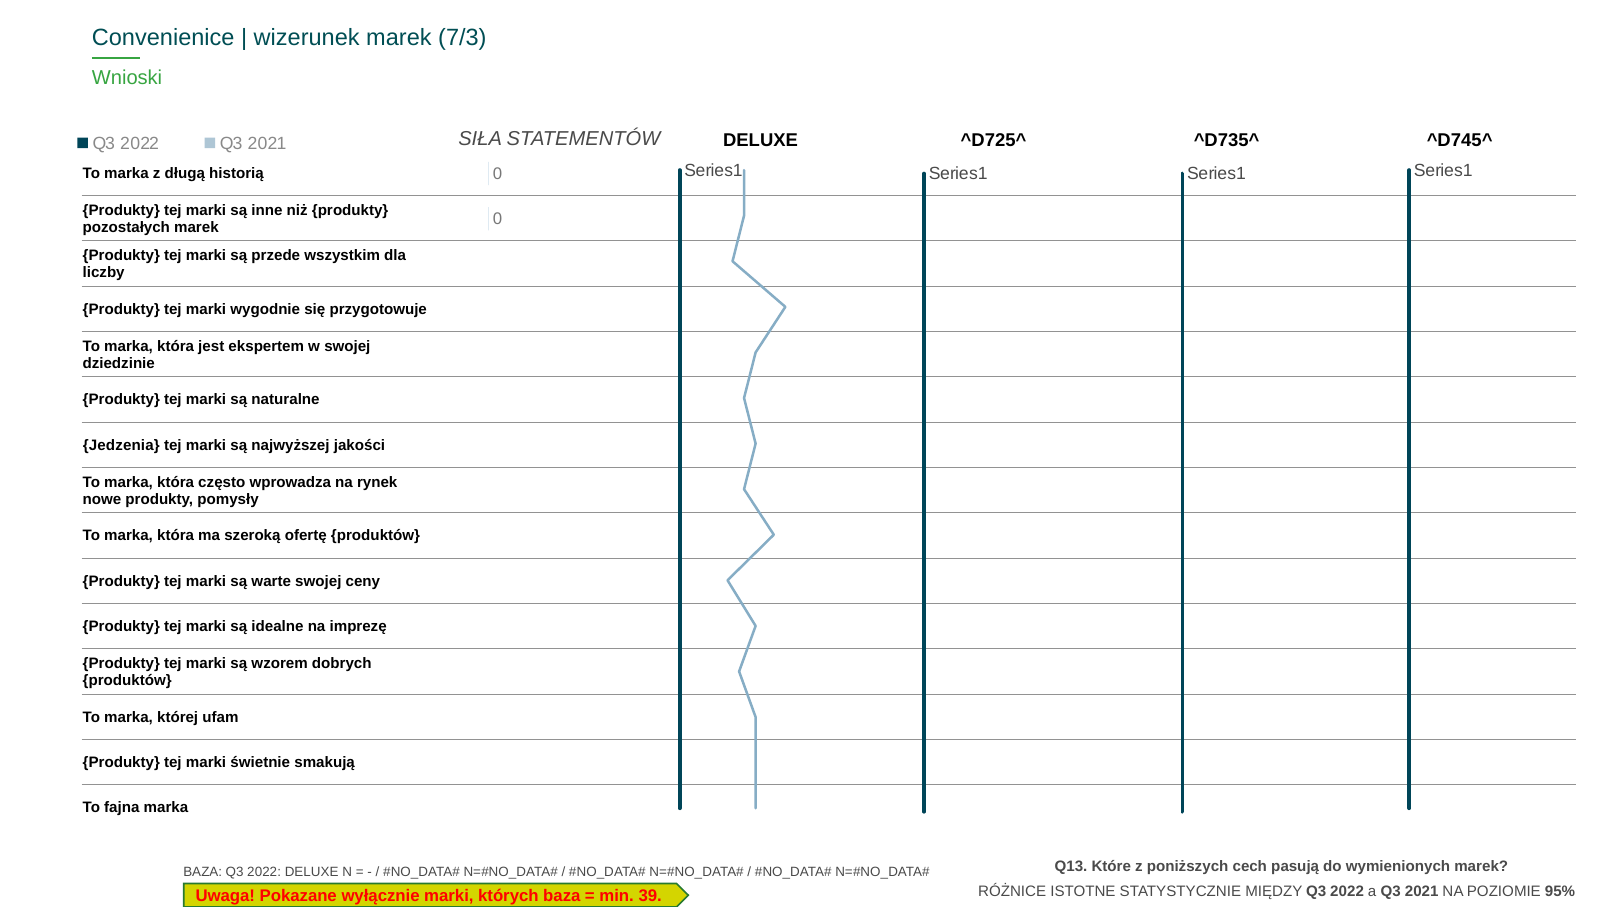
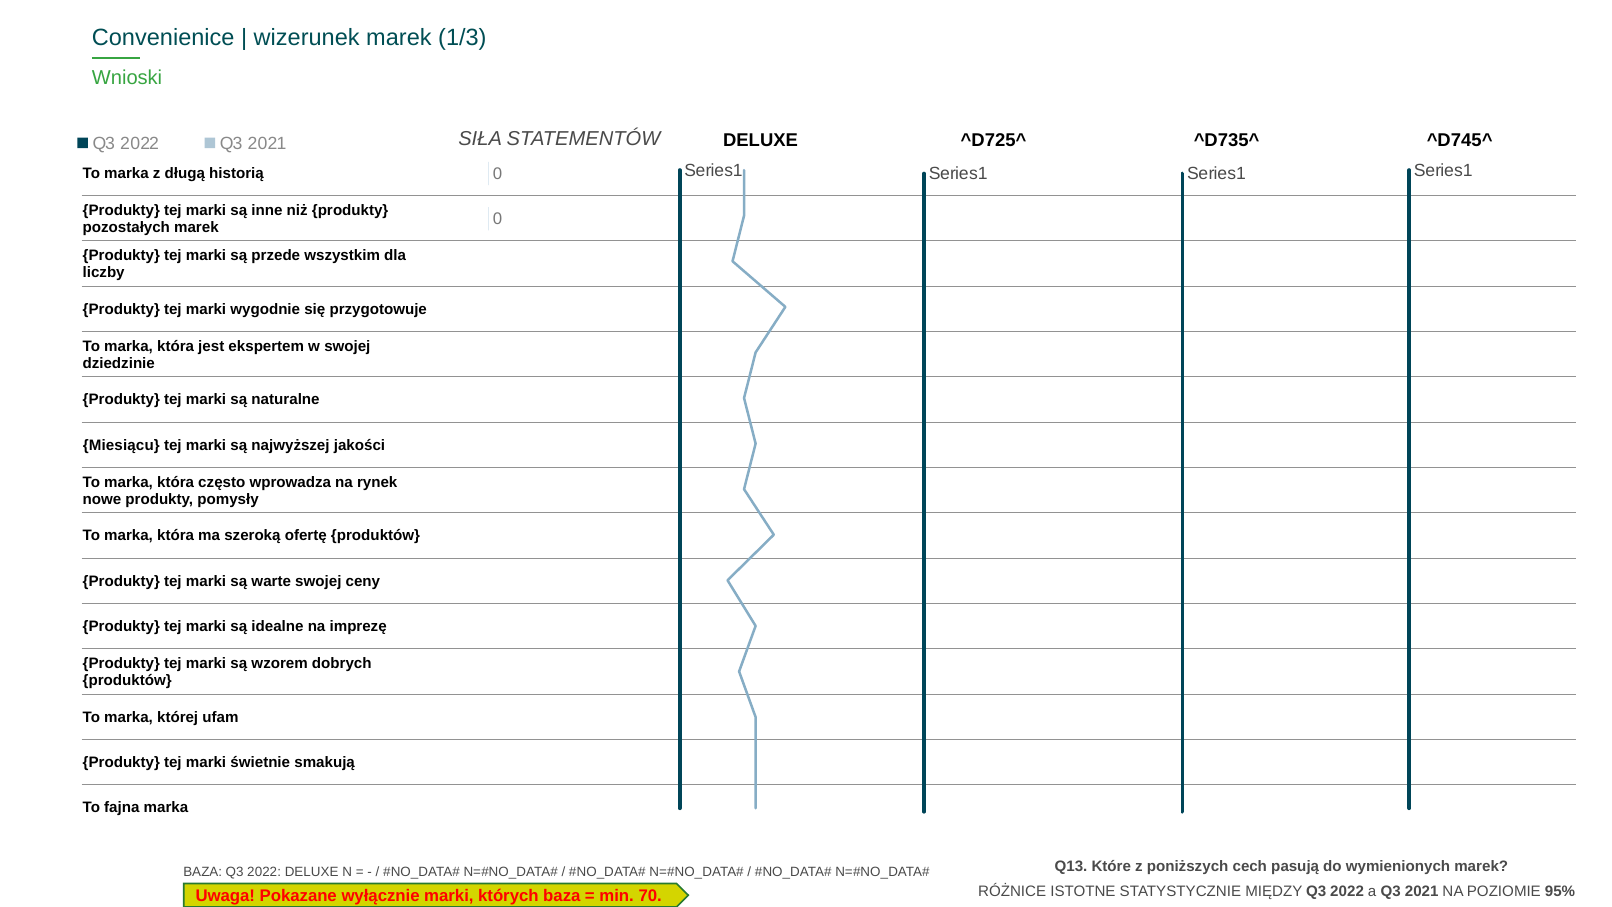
7/3: 7/3 -> 1/3
Jedzenia: Jedzenia -> Miesiącu
39: 39 -> 70
